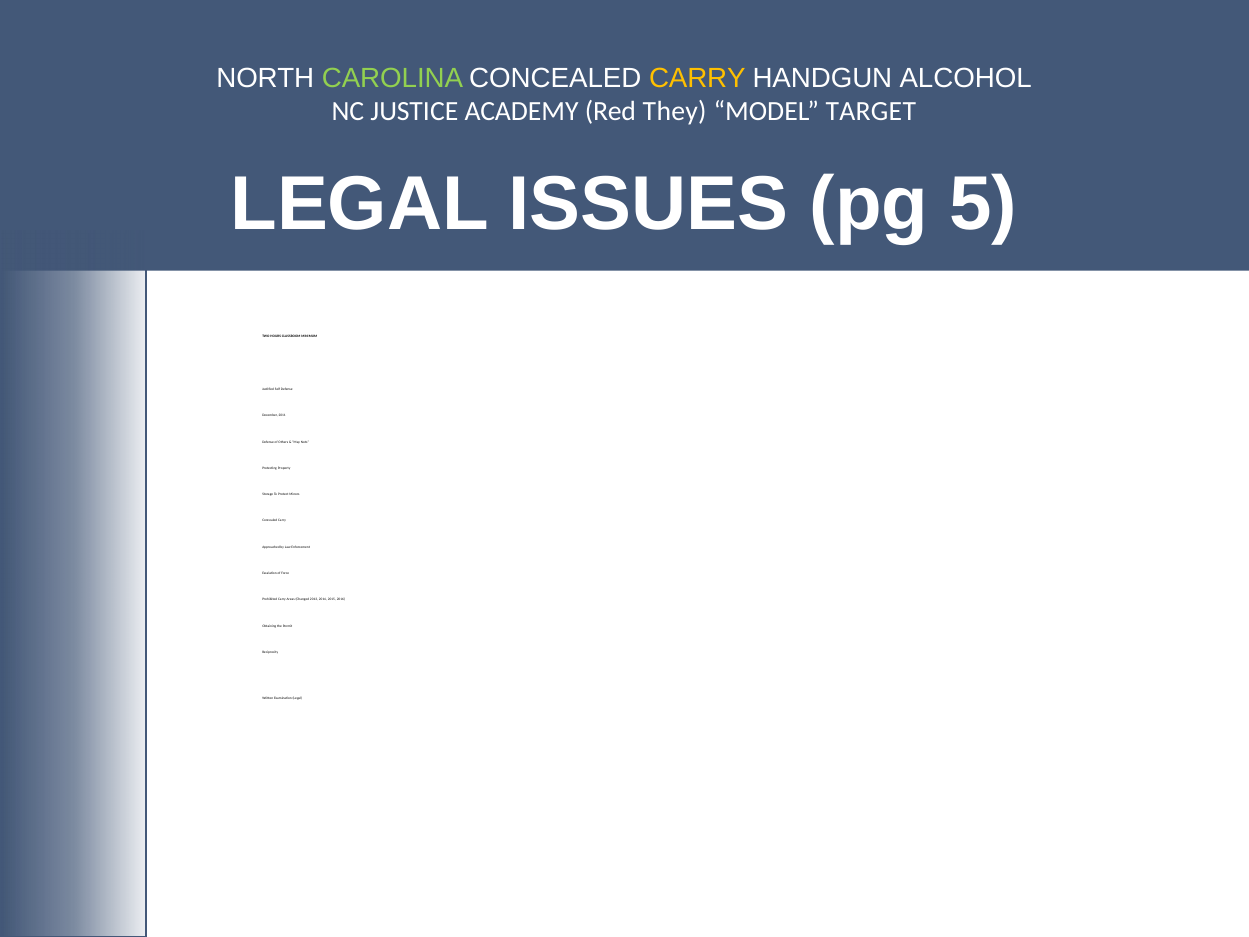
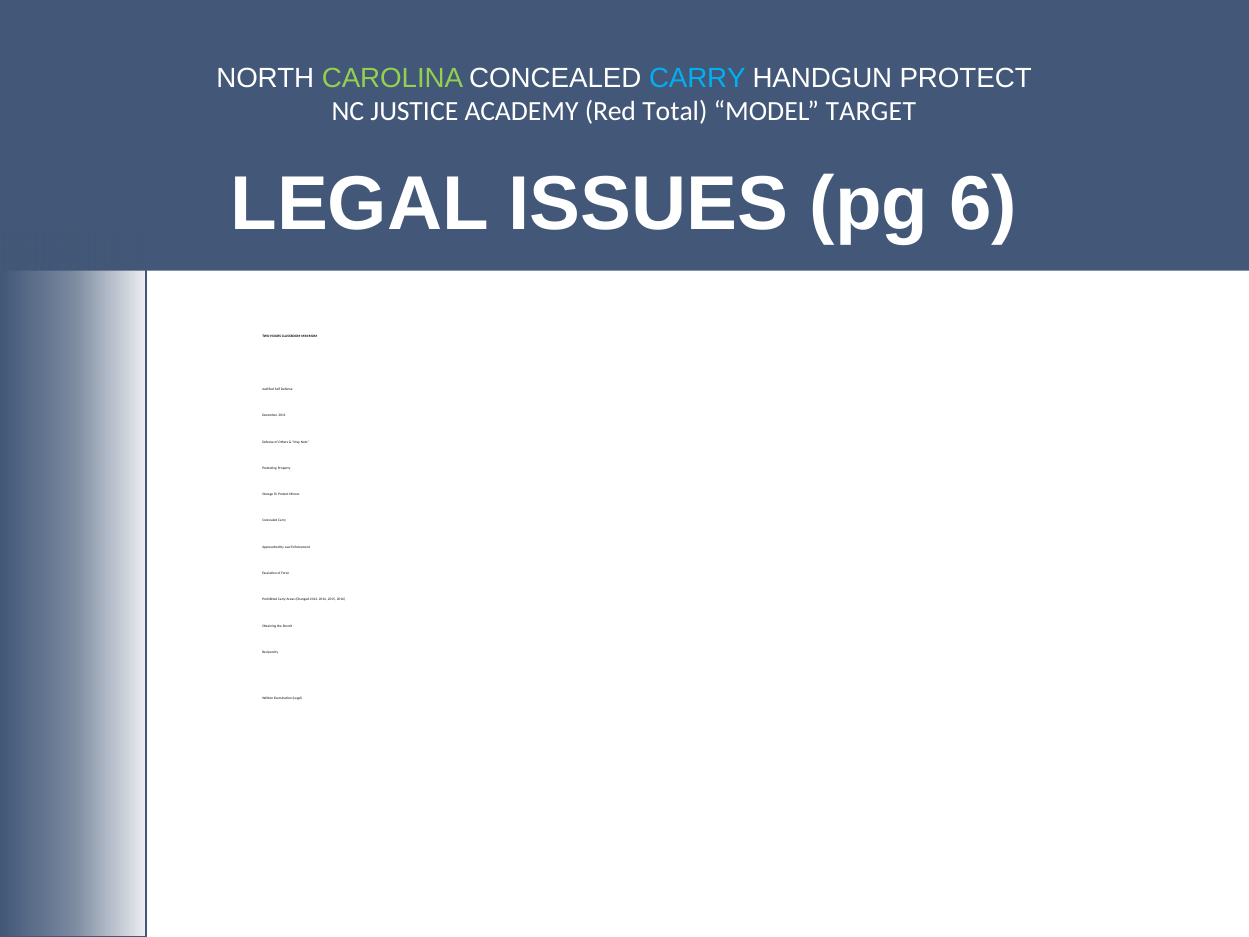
CARRY at (697, 78) colour: yellow -> light blue
HANDGUN ALCOHOL: ALCOHOL -> PROTECT
They: They -> Total
5: 5 -> 6
